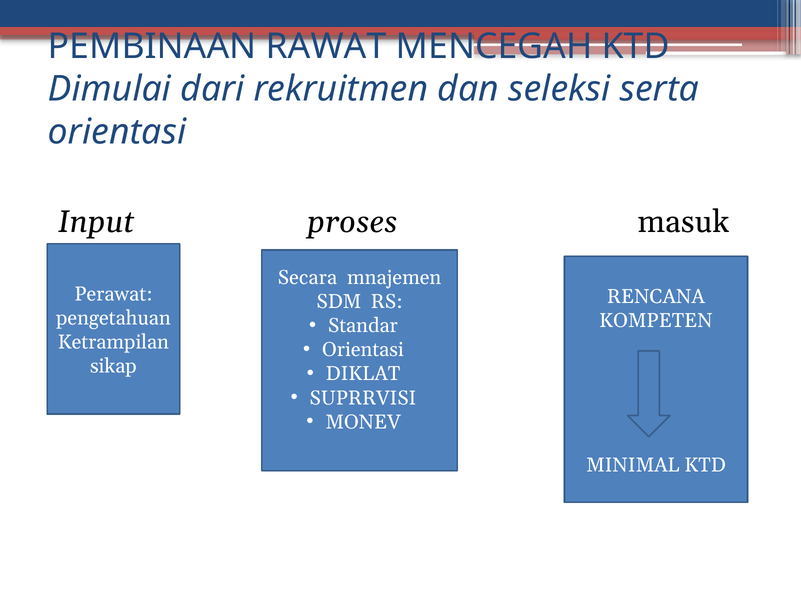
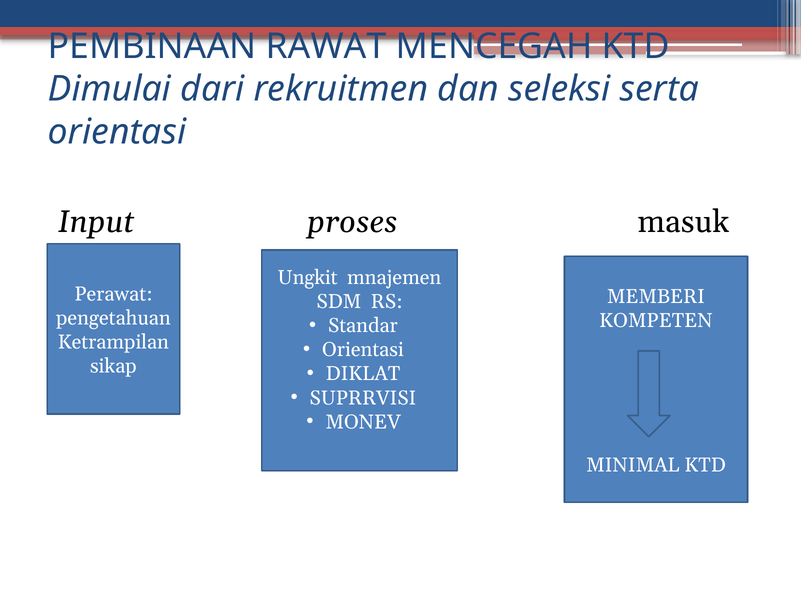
Secara: Secara -> Ungkit
RENCANA: RENCANA -> MEMBERI
